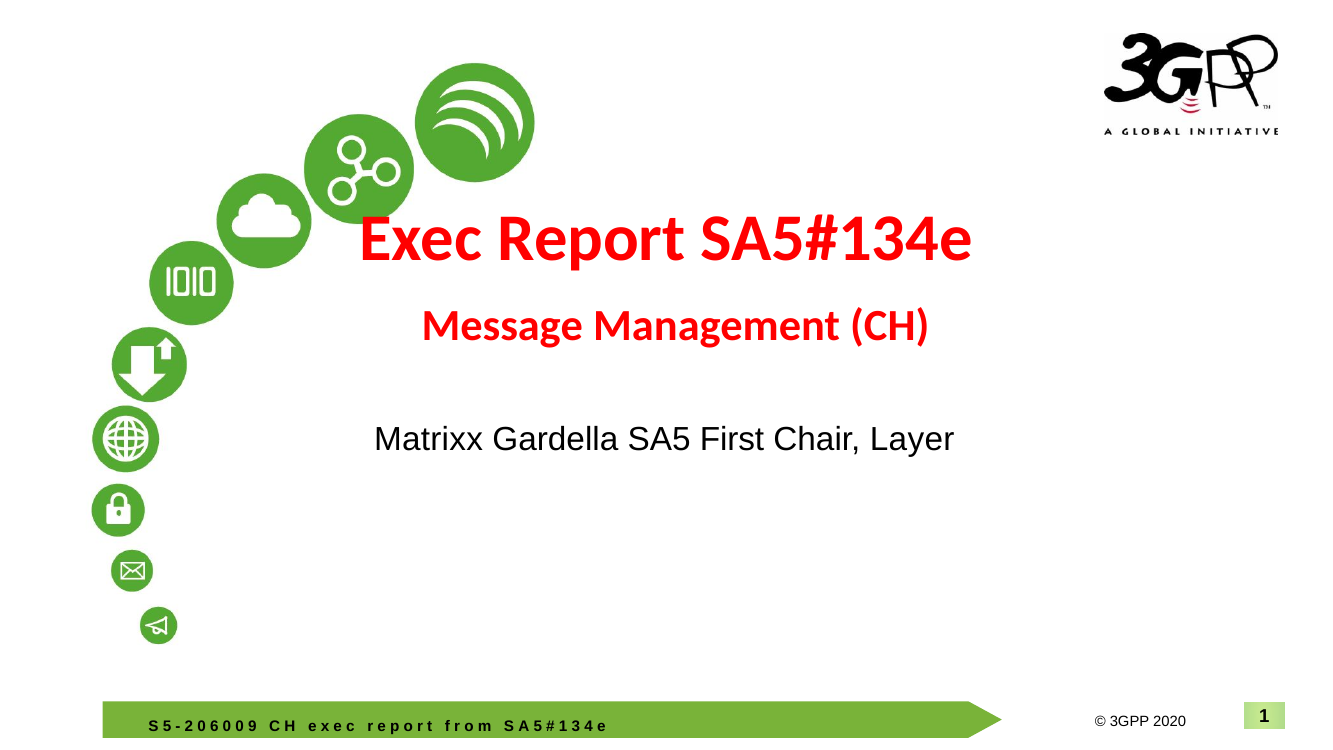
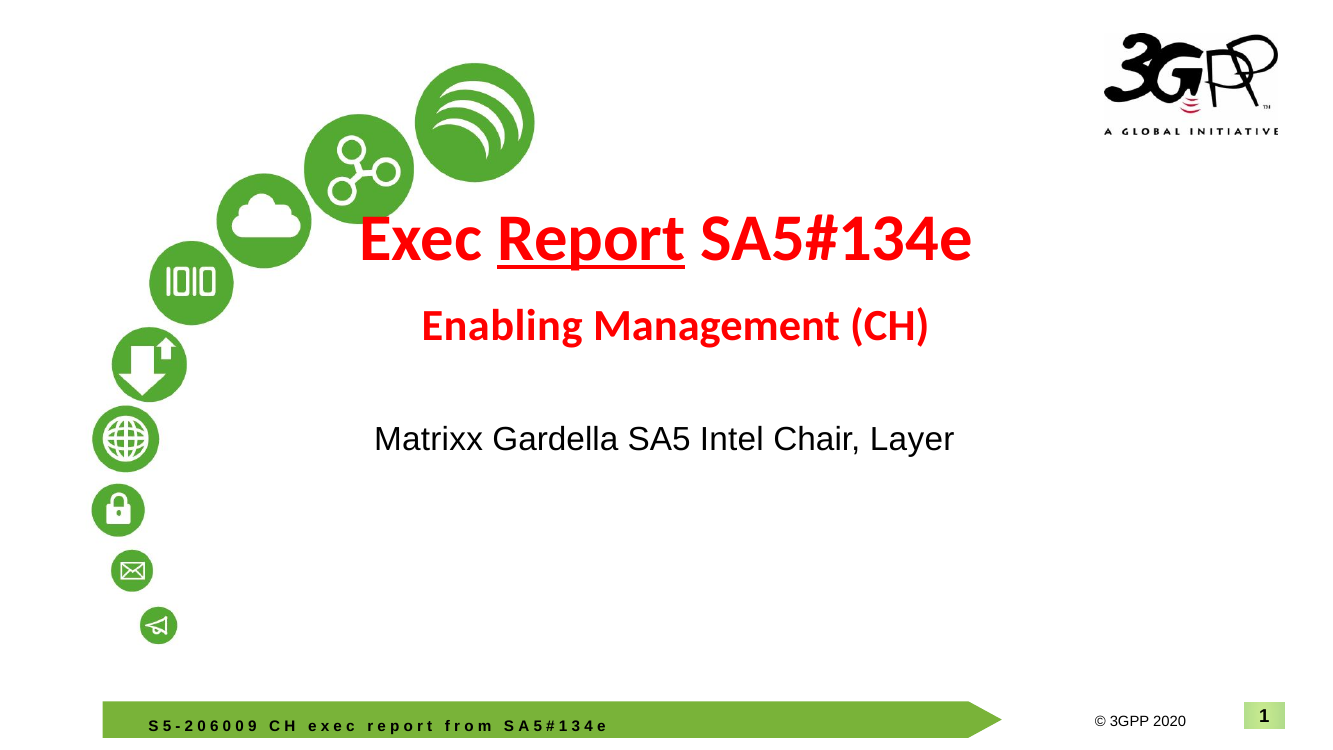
Report underline: none -> present
Message: Message -> Enabling
First: First -> Intel
